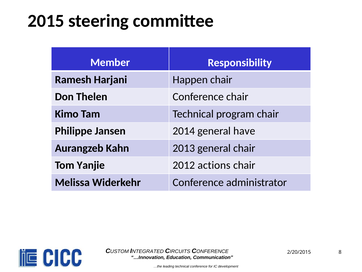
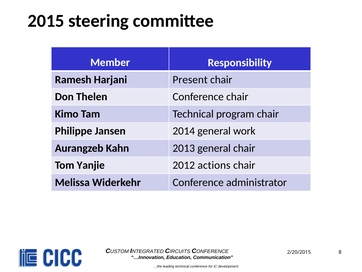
Happen: Happen -> Present
have: have -> work
